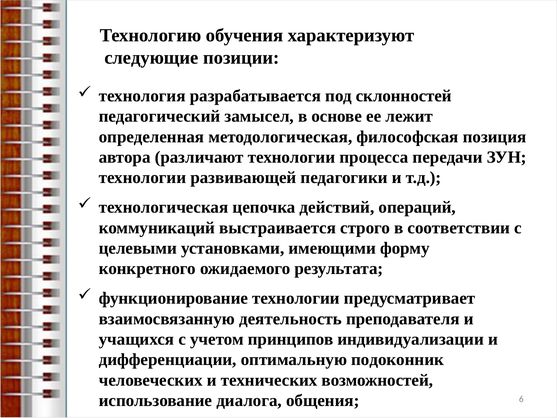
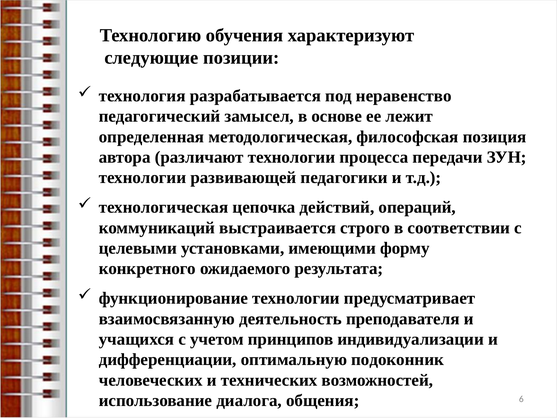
склонностей: склонностей -> неравенство
